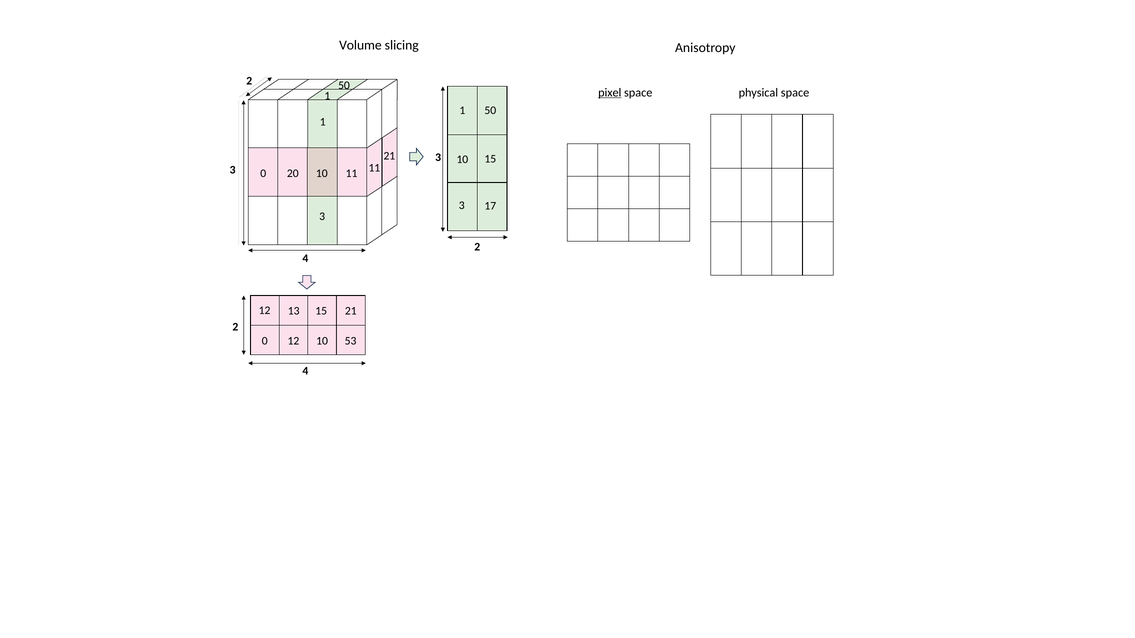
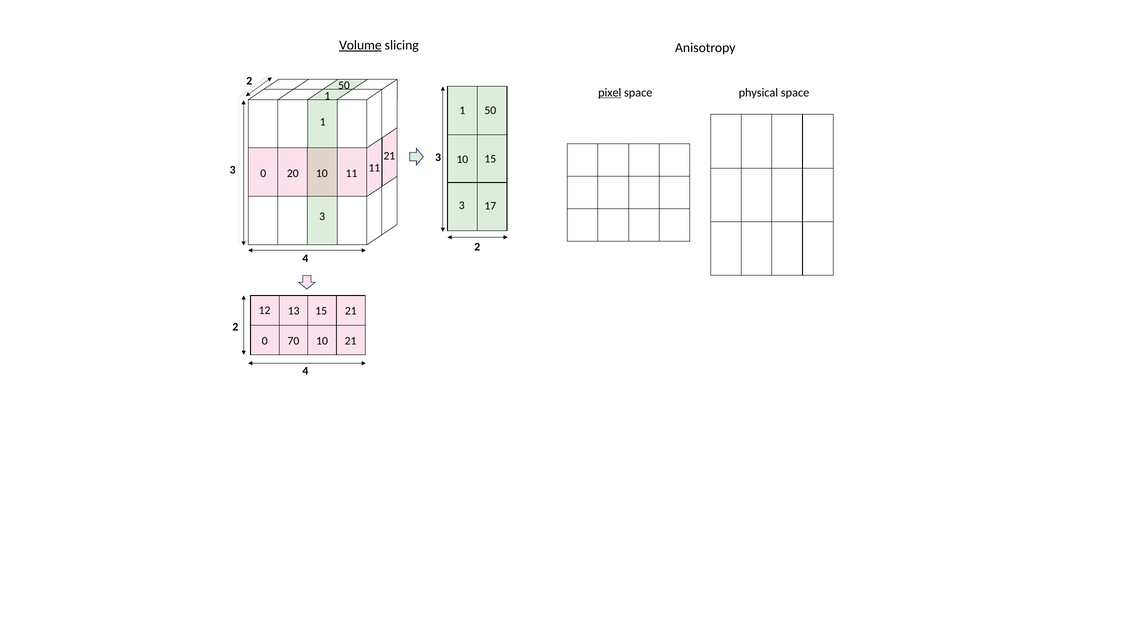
Volume underline: none -> present
0 12: 12 -> 70
10 53: 53 -> 21
